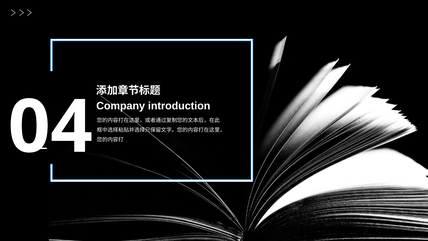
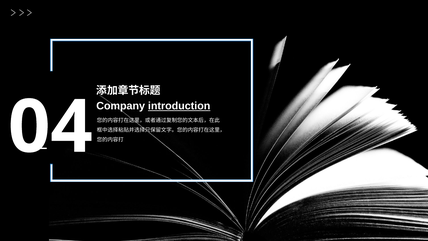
introduction underline: none -> present
